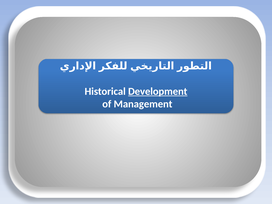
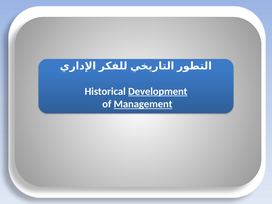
Management underline: none -> present
